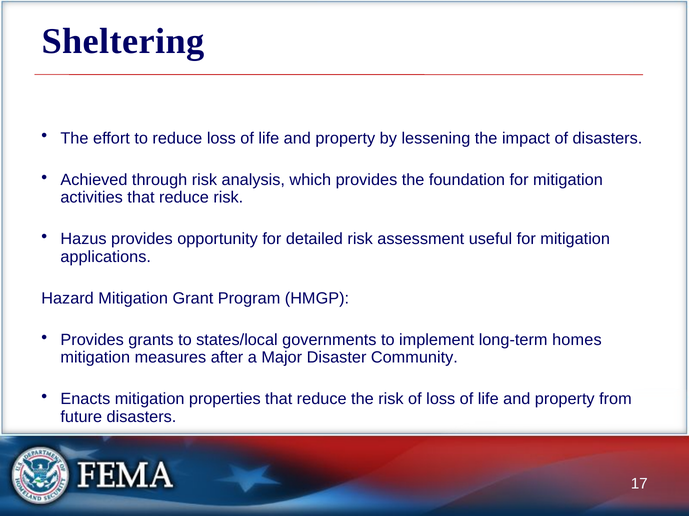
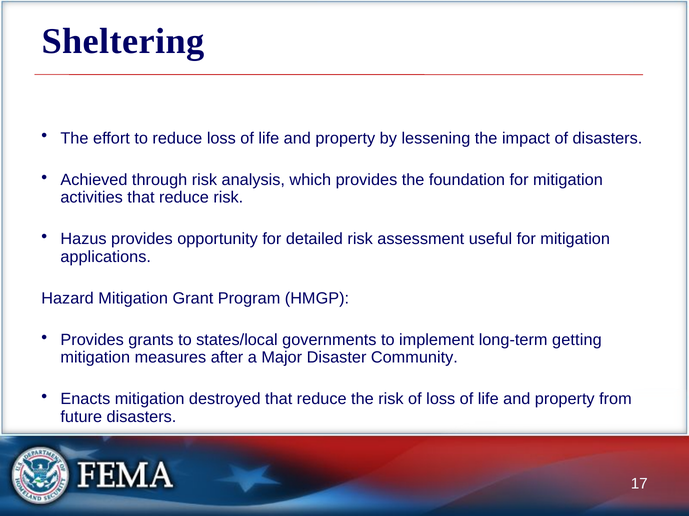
homes: homes -> getting
properties: properties -> destroyed
